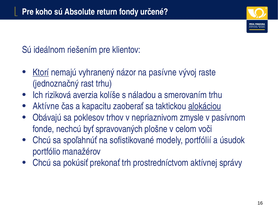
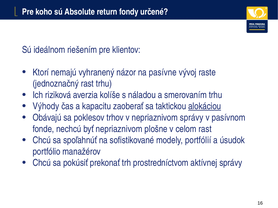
Ktorí underline: present -> none
Aktívne: Aktívne -> Výhody
nepriaznivom zmysle: zmysle -> správy
byť spravovaných: spravovaných -> nepriaznivom
celom voči: voči -> rast
